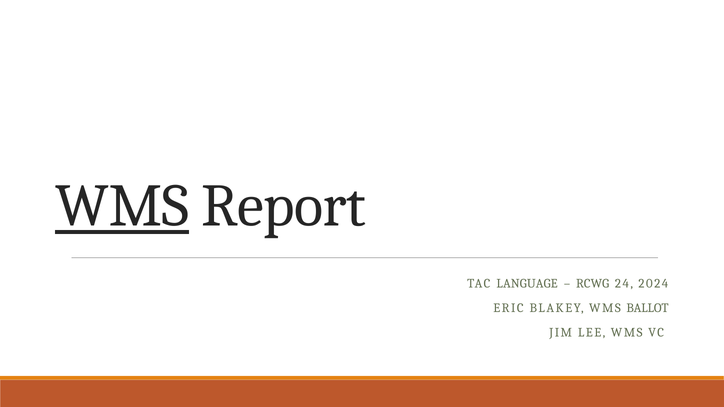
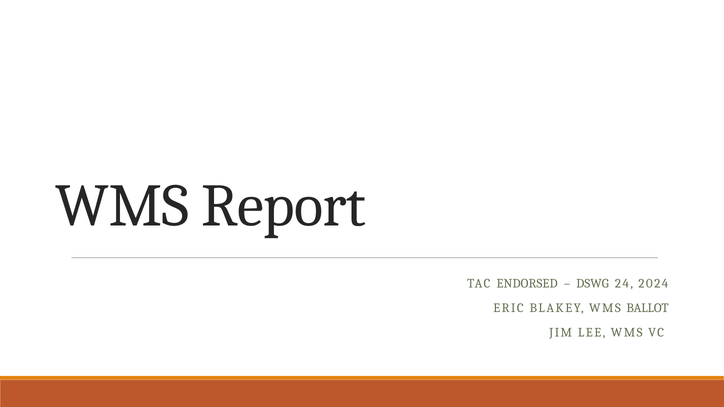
WMS at (122, 206) underline: present -> none
LANGUAGE: LANGUAGE -> ENDORSED
RCWG: RCWG -> DSWG
